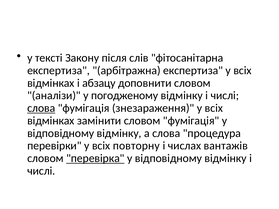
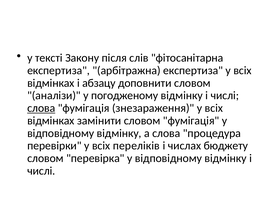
повторну: повторну -> переліків
вантажів: вантажів -> бюджету
перевірка underline: present -> none
